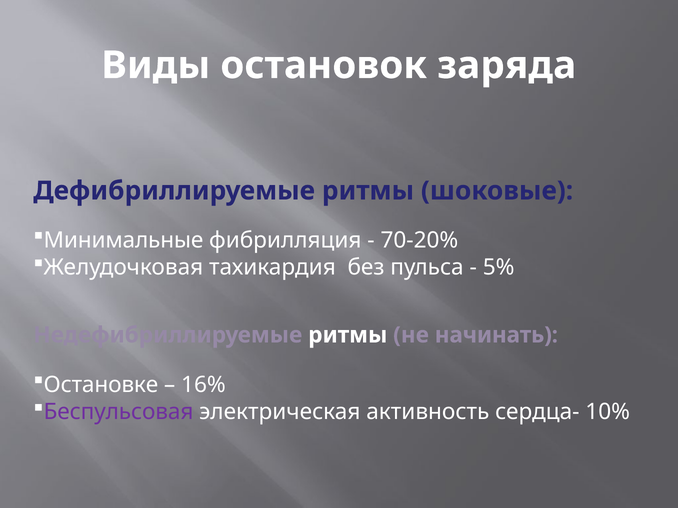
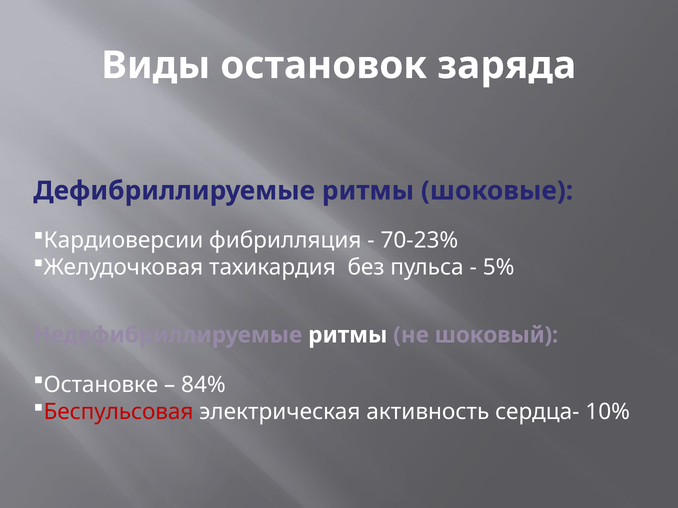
Минимальные: Минимальные -> Кардиоверсии
70-20%: 70-20% -> 70-23%
начинать: начинать -> шоковый
16%: 16% -> 84%
Беспульсовая colour: purple -> red
